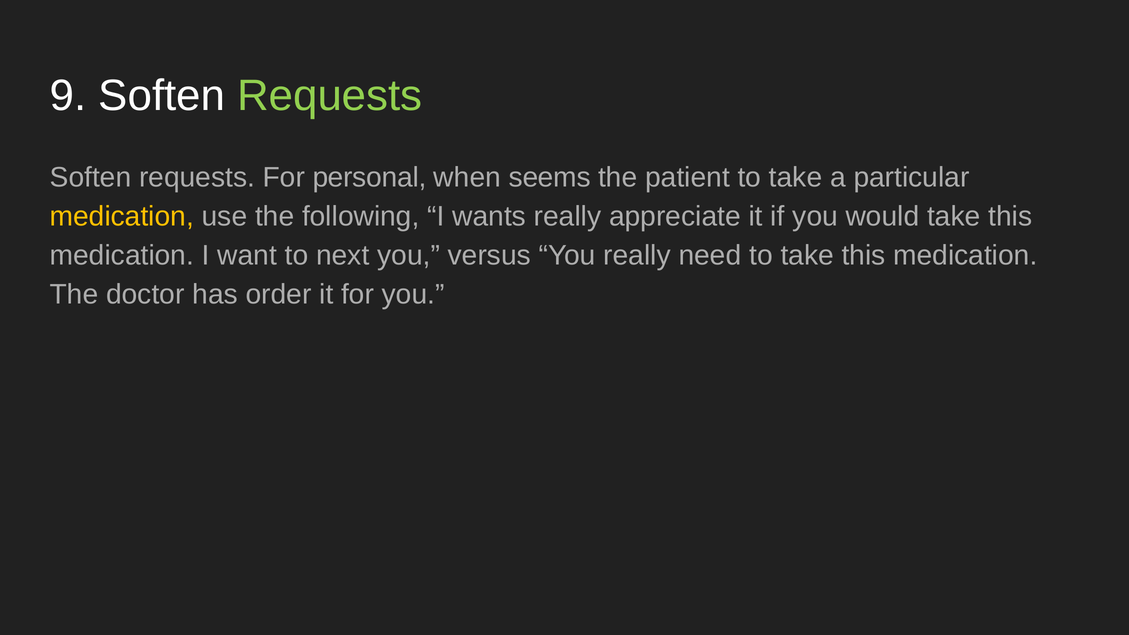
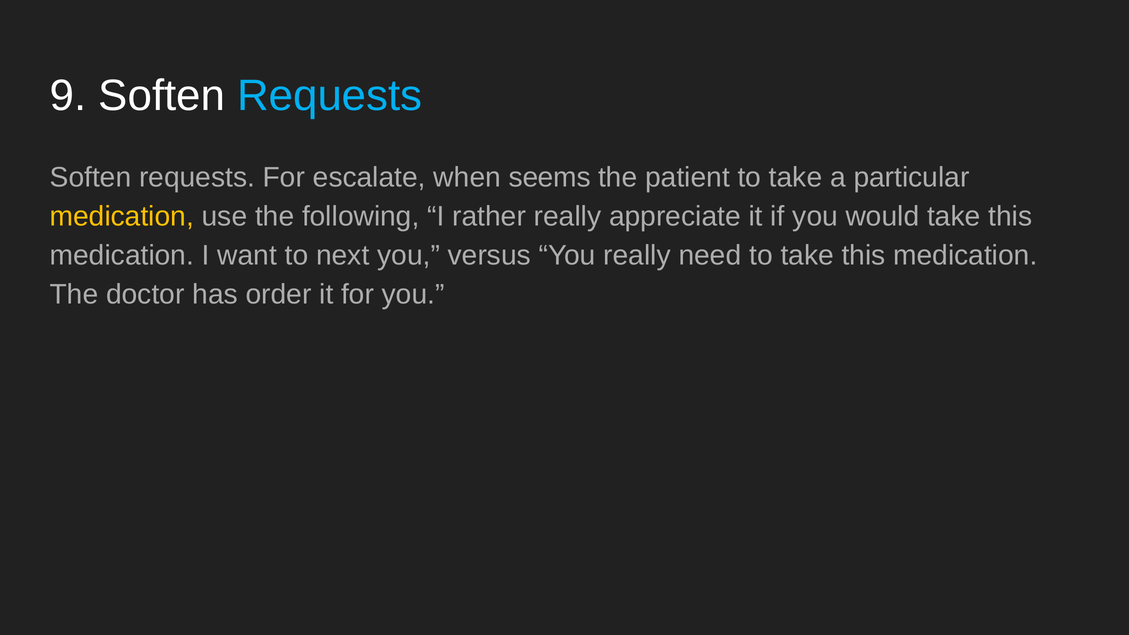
Requests at (330, 96) colour: light green -> light blue
personal: personal -> escalate
wants: wants -> rather
